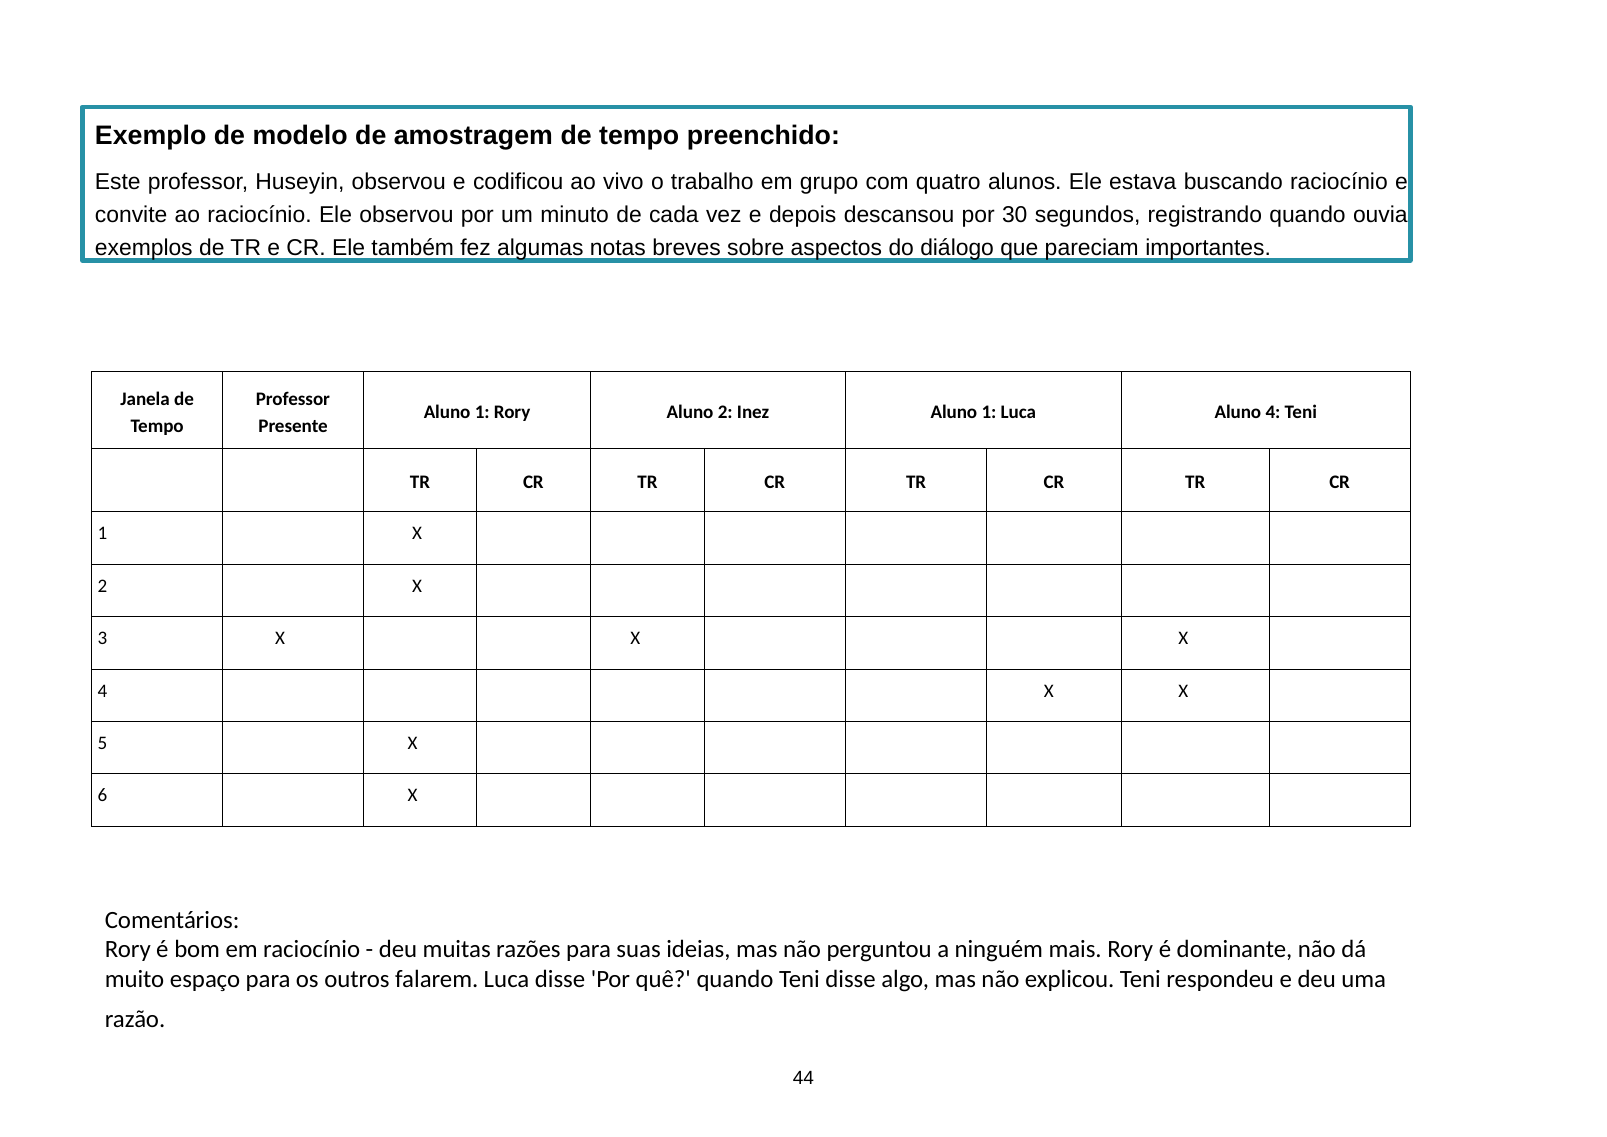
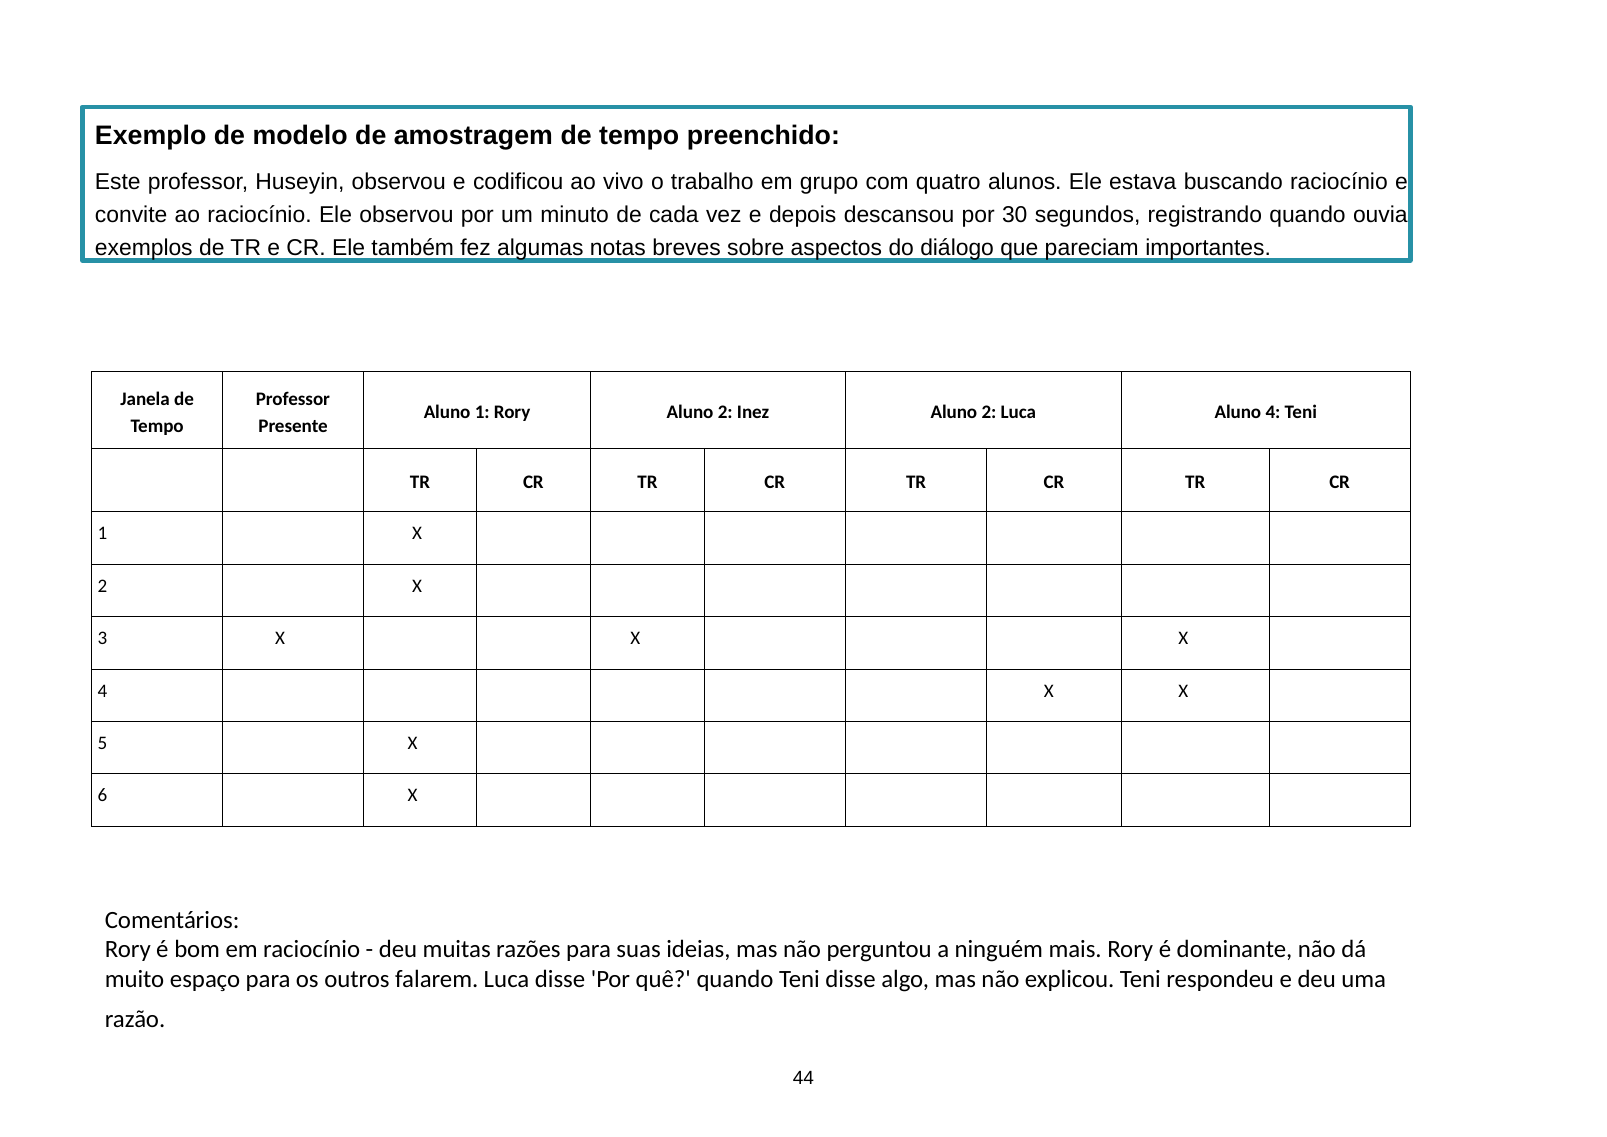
Inez Aluno 1: 1 -> 2
